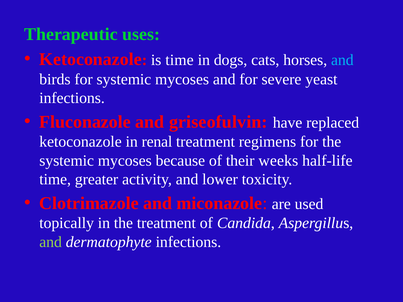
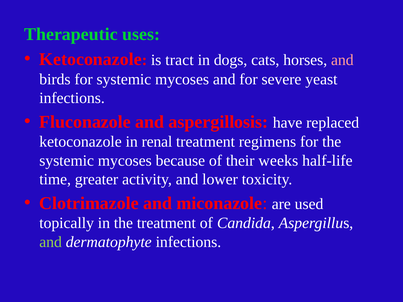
is time: time -> tract
and at (342, 60) colour: light blue -> pink
griseofulvin: griseofulvin -> aspergillosis
